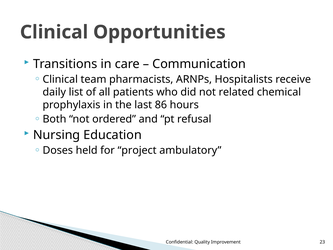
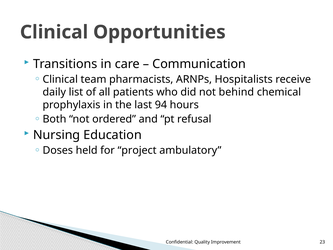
related: related -> behind
86: 86 -> 94
